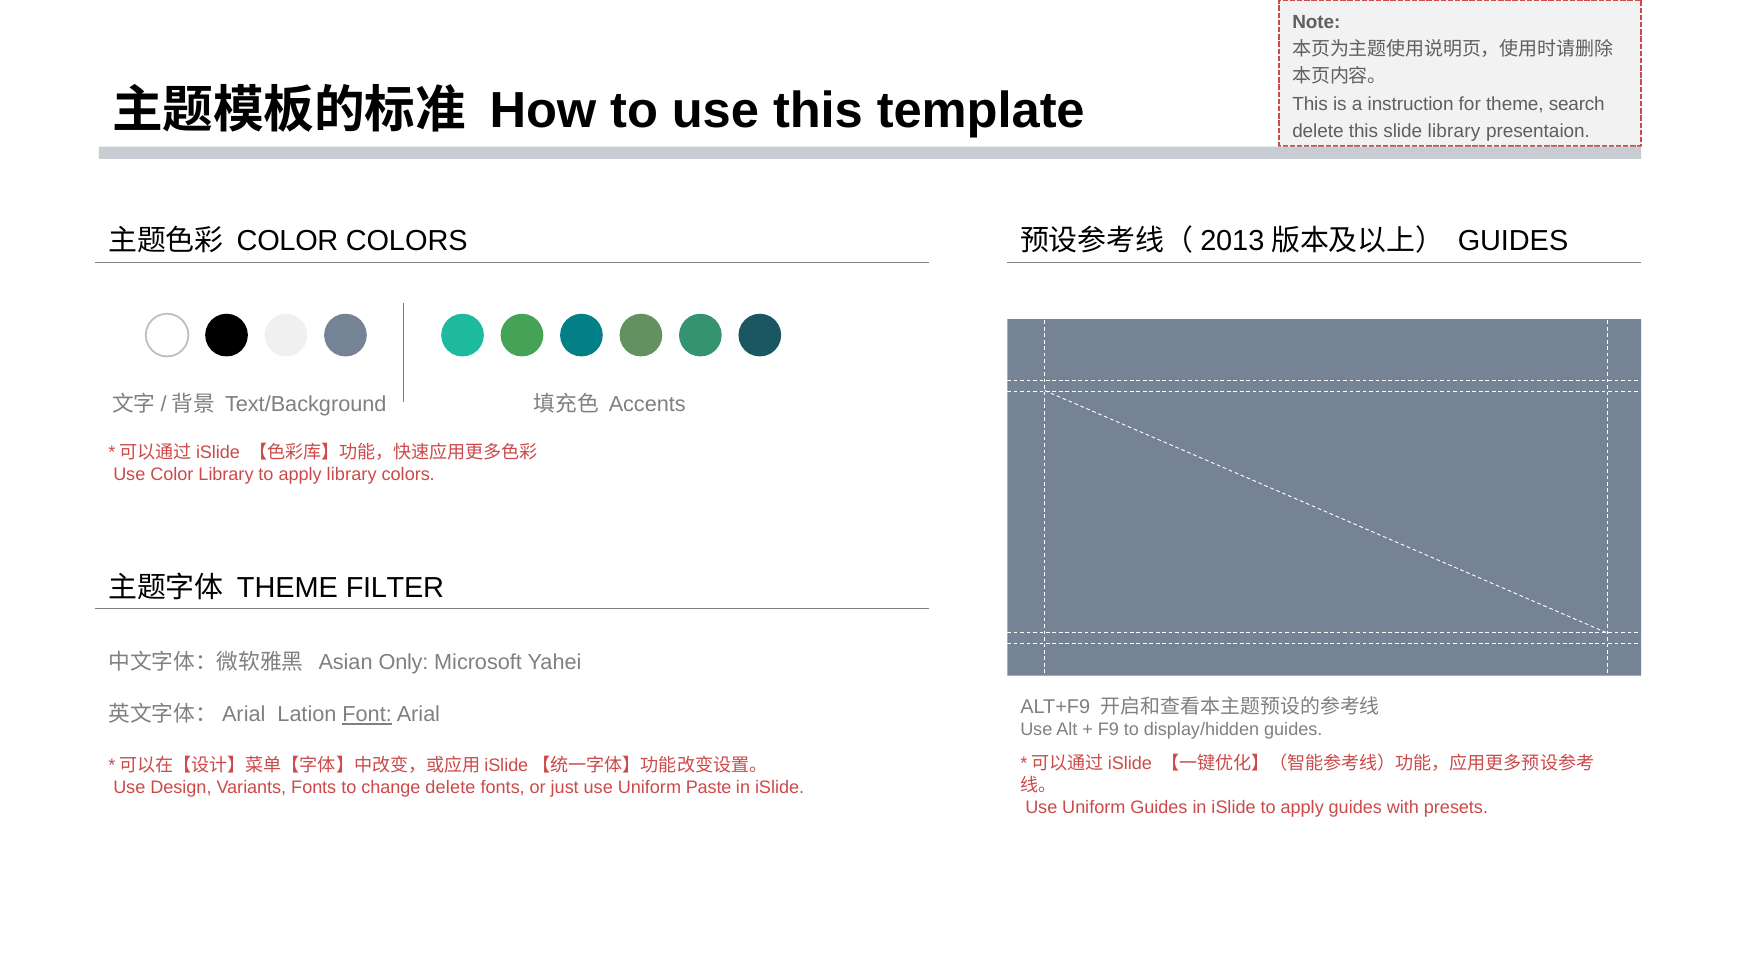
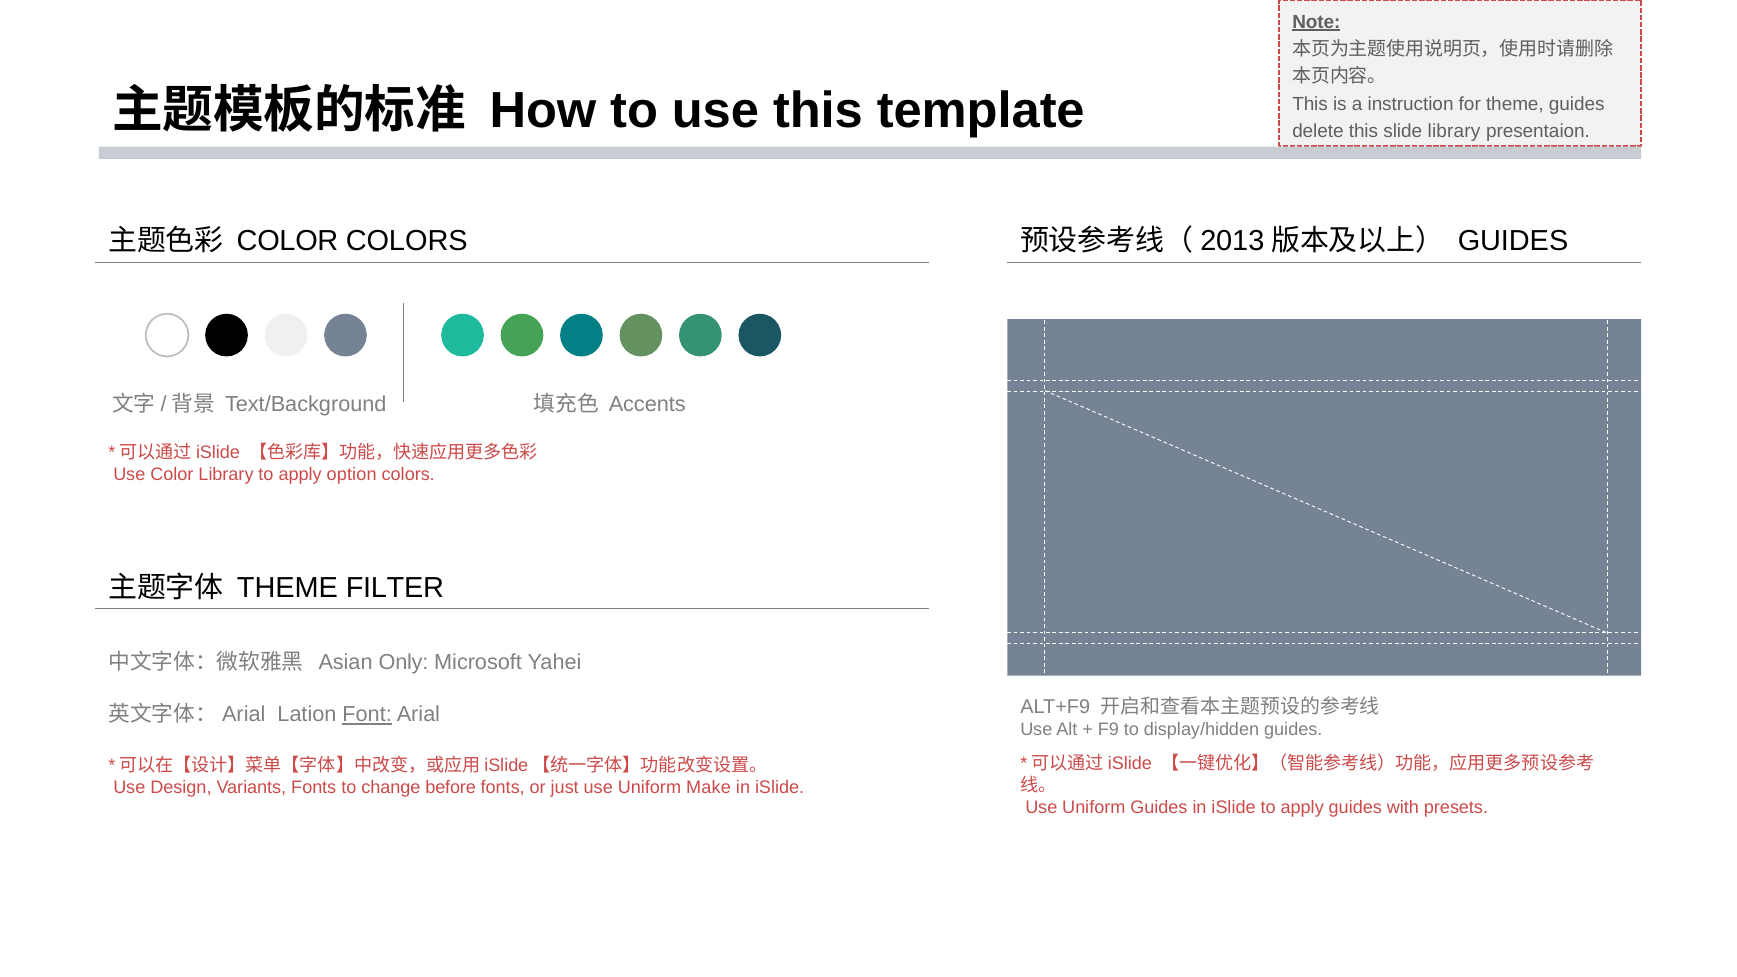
Note underline: none -> present
theme search: search -> guides
apply library: library -> option
change delete: delete -> before
Paste: Paste -> Make
